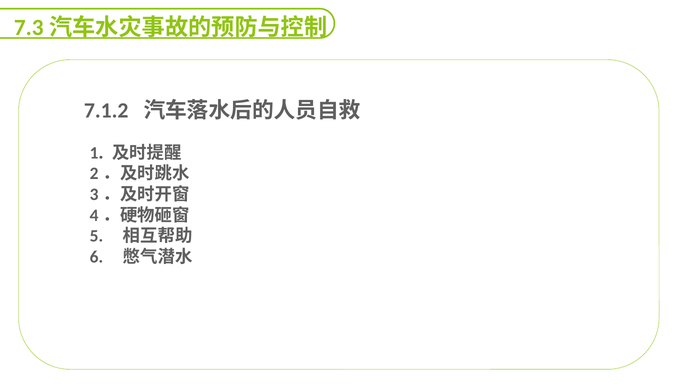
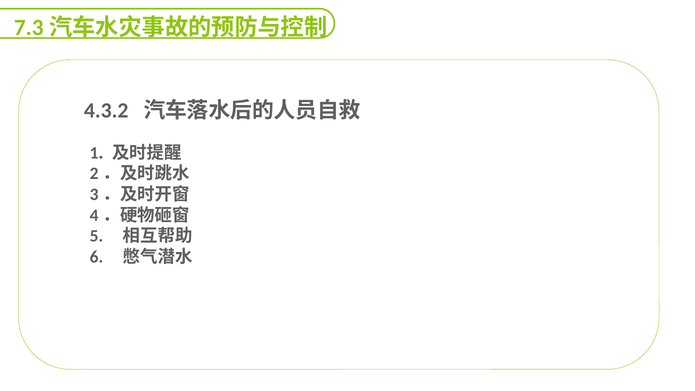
7.1.2: 7.1.2 -> 4.3.2
